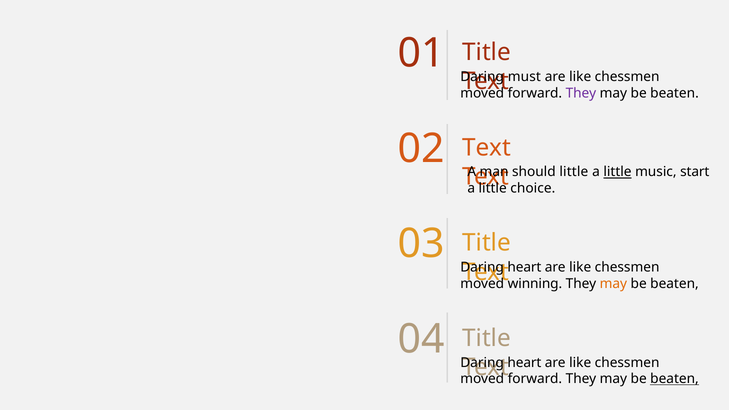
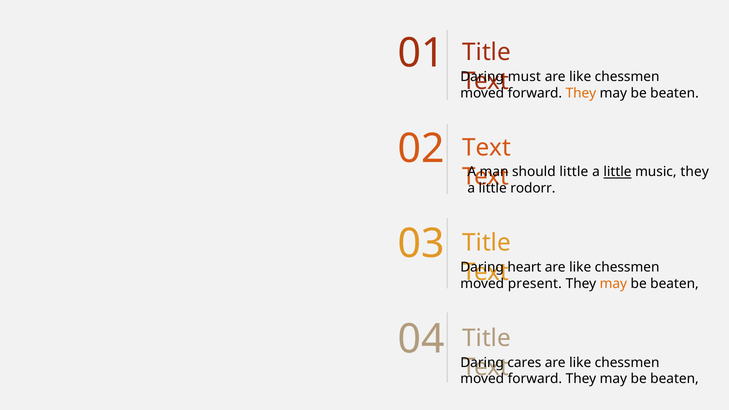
They at (581, 93) colour: purple -> orange
music start: start -> they
choice: choice -> rodorr
winning: winning -> present
heart at (524, 363): heart -> cares
beaten at (675, 379) underline: present -> none
